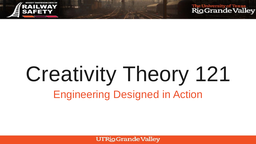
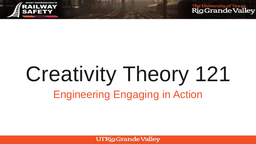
Designed: Designed -> Engaging
